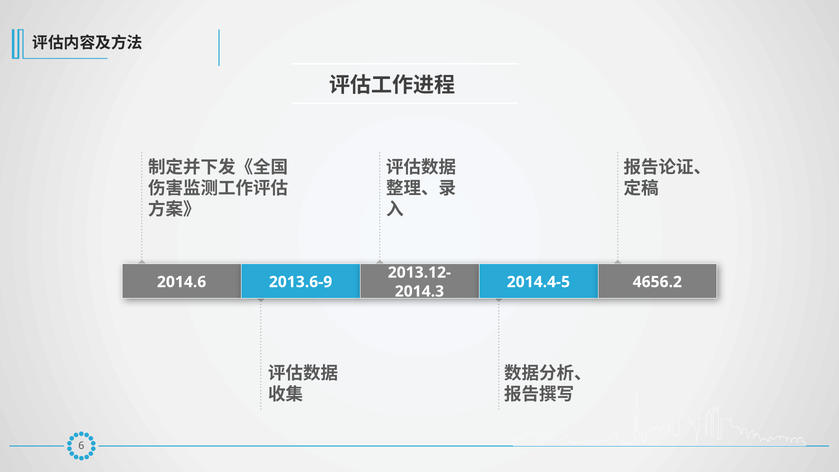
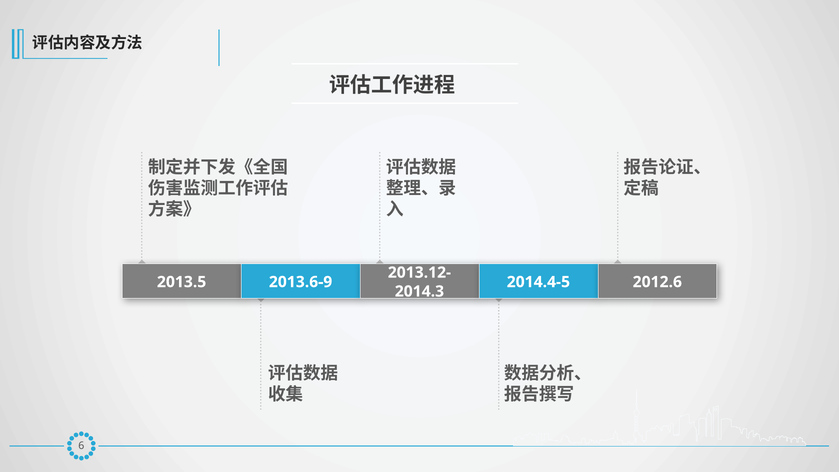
2014.6: 2014.6 -> 2013.5
4656.2: 4656.2 -> 2012.6
